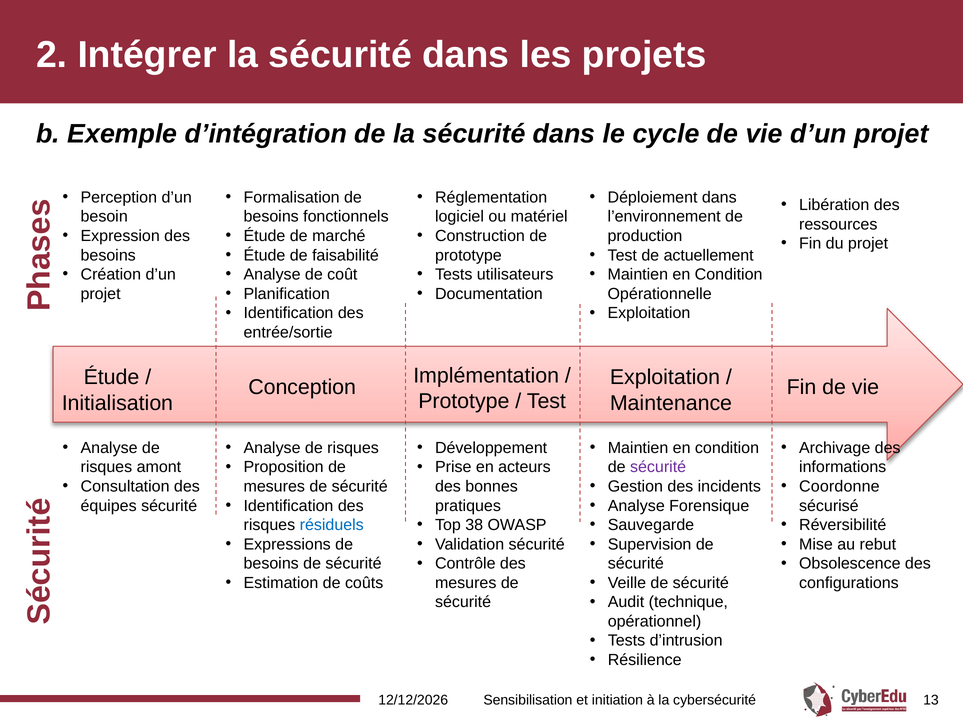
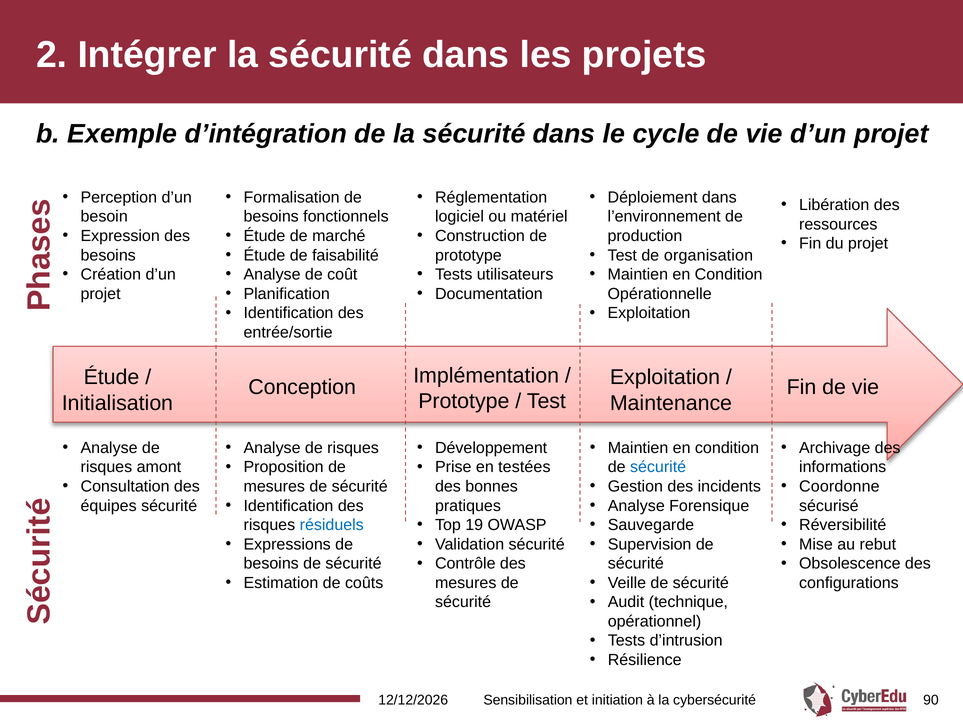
actuellement: actuellement -> organisation
acteurs: acteurs -> testées
sécurité at (658, 467) colour: purple -> blue
38: 38 -> 19
13: 13 -> 90
